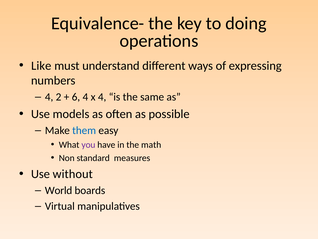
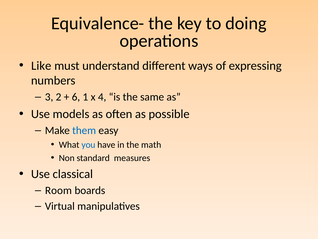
4 at (49, 97): 4 -> 3
6 4: 4 -> 1
you colour: purple -> blue
without: without -> classical
World: World -> Room
